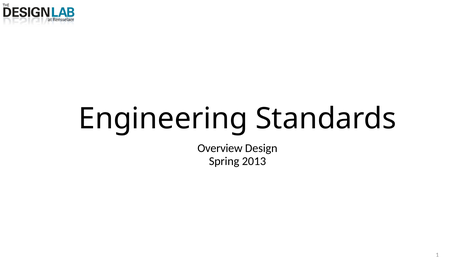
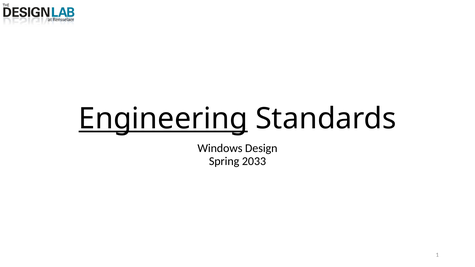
Engineering underline: none -> present
Overview: Overview -> Windows
2013: 2013 -> 2033
